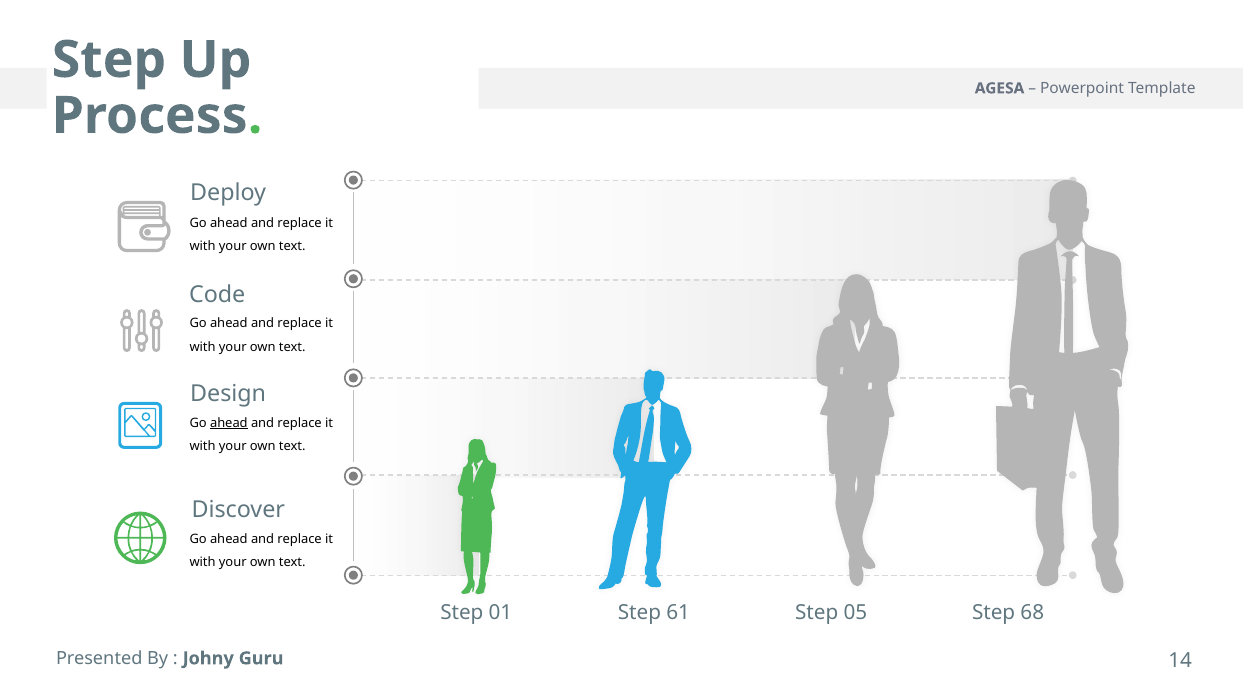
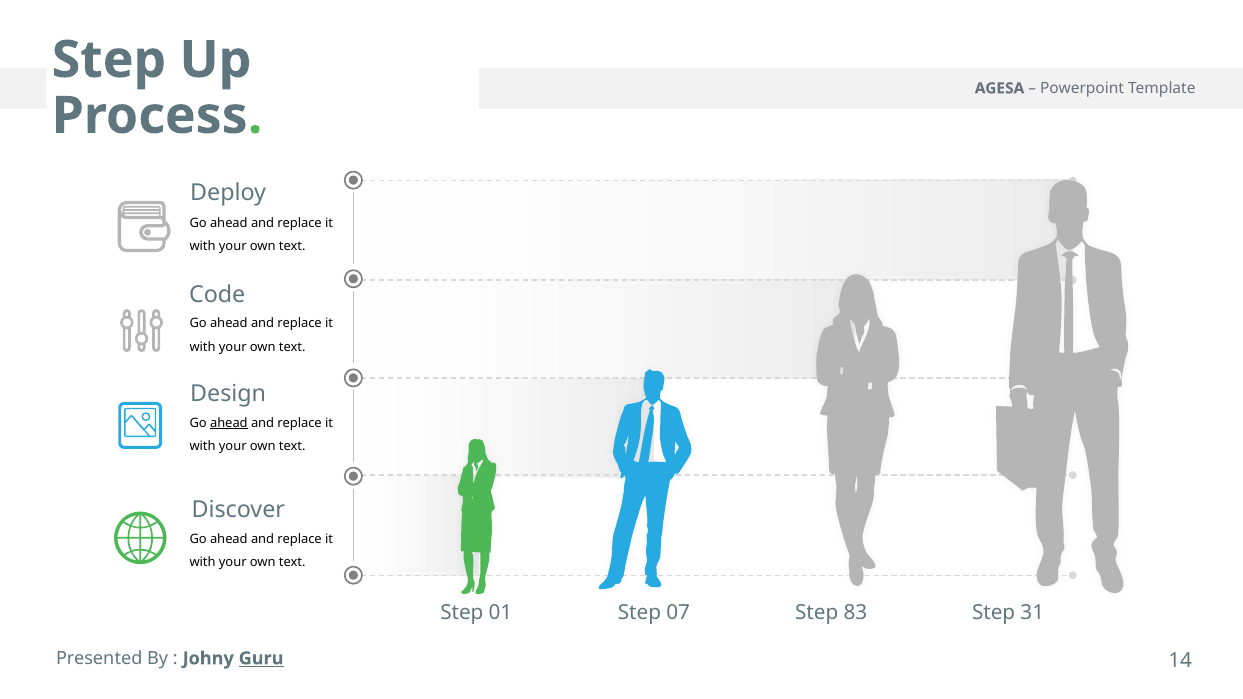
61: 61 -> 07
05: 05 -> 83
68: 68 -> 31
Guru underline: none -> present
